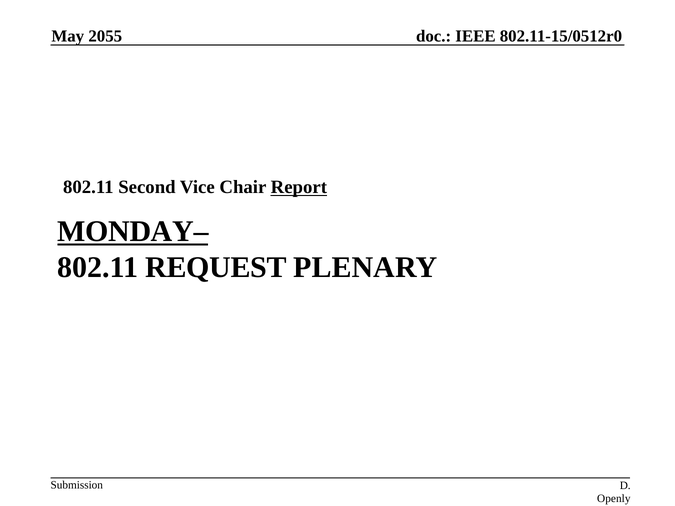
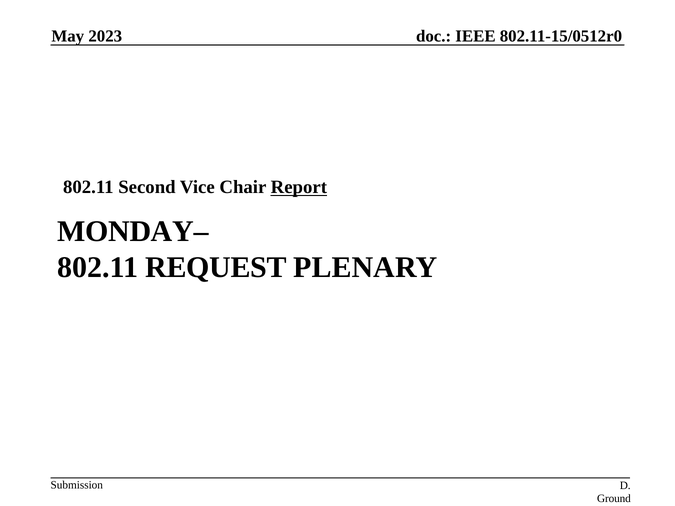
2055: 2055 -> 2023
MONDAY– underline: present -> none
Openly: Openly -> Ground
